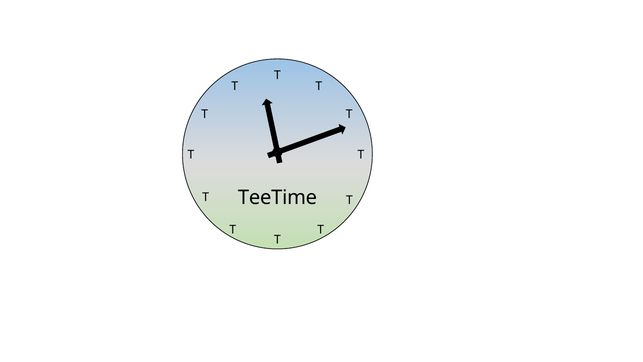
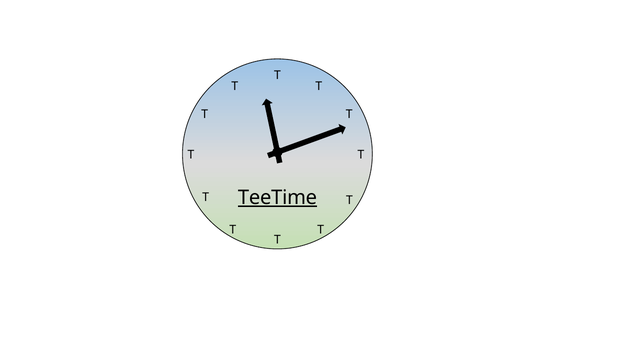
TeeTime underline: none -> present
